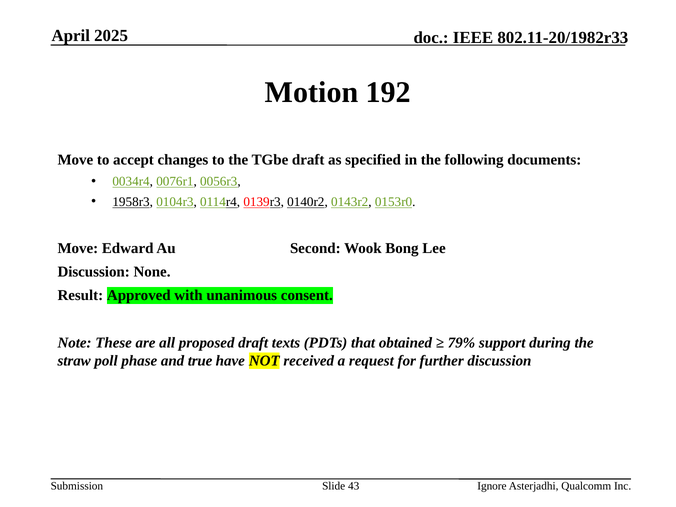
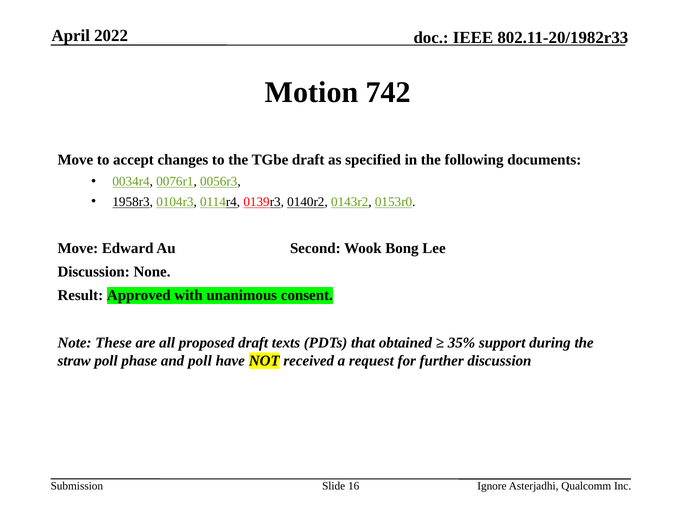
2025: 2025 -> 2022
192: 192 -> 742
79%: 79% -> 35%
and true: true -> poll
43: 43 -> 16
